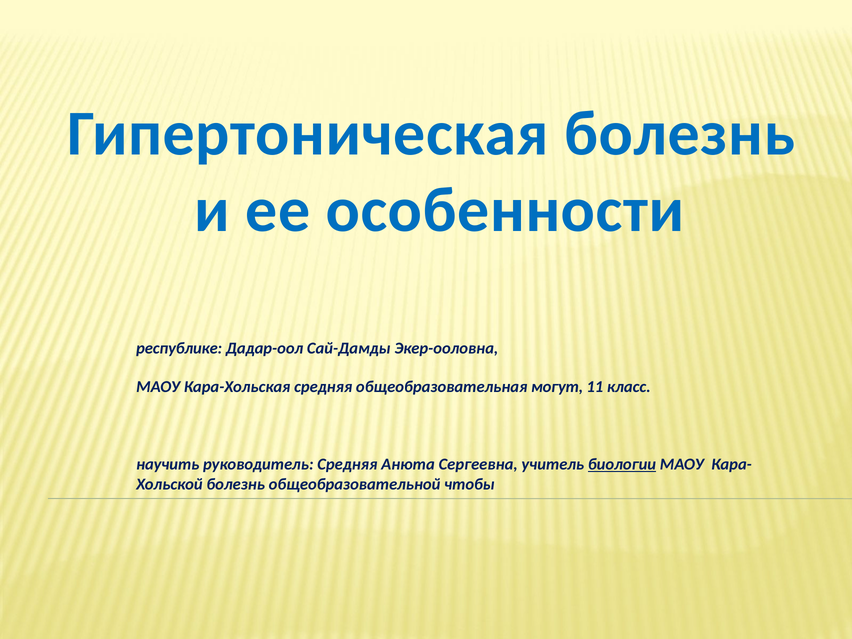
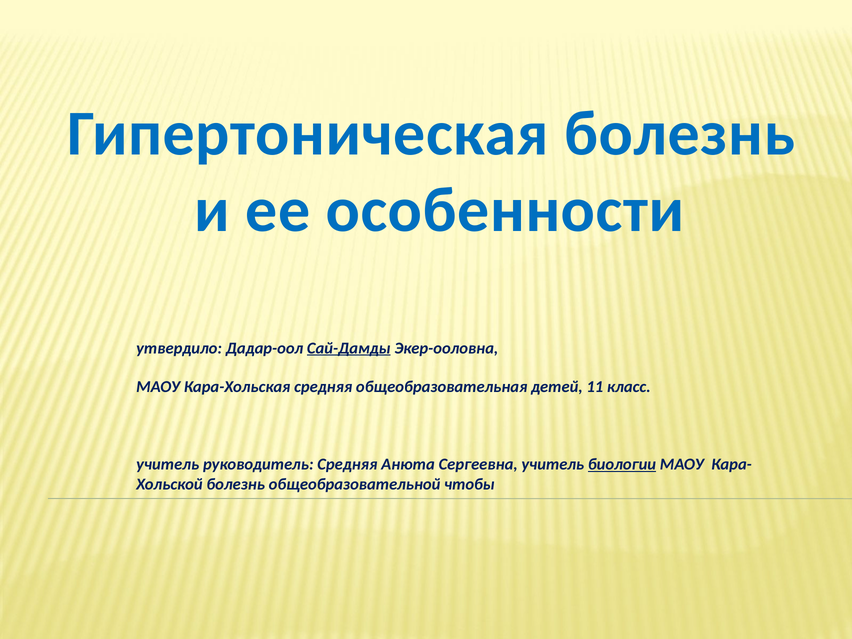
республике: республике -> утвердило
Сай-Дамды underline: none -> present
могут: могут -> детей
научить at (168, 465): научить -> учитель
